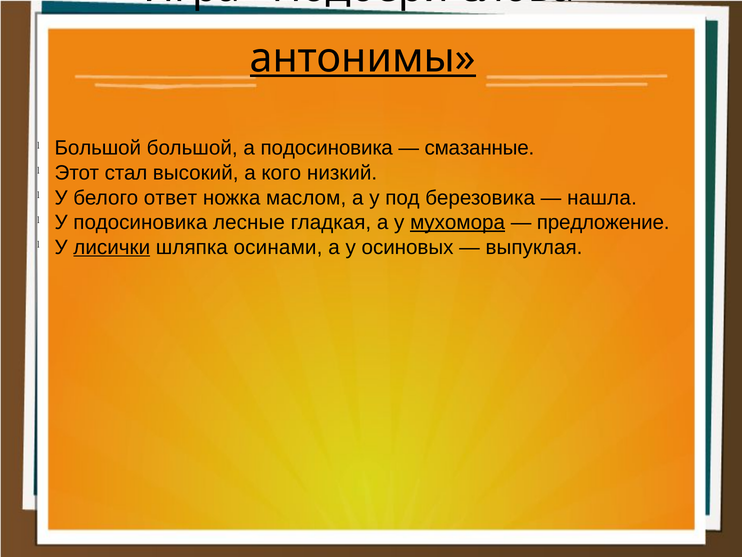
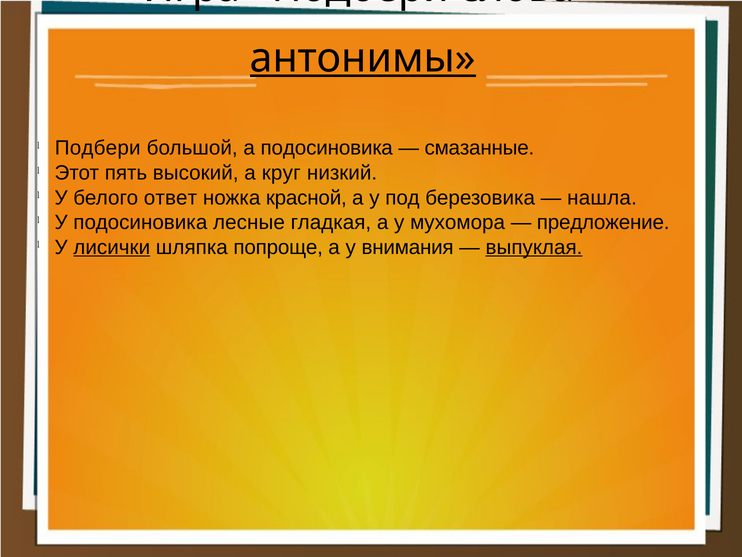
Большой at (98, 148): Большой -> Подбери
стал: стал -> пять
кого: кого -> круг
маслом: маслом -> красной
мухомора underline: present -> none
осинами: осинами -> попроще
осиновых: осиновых -> внимания
выпуклая underline: none -> present
